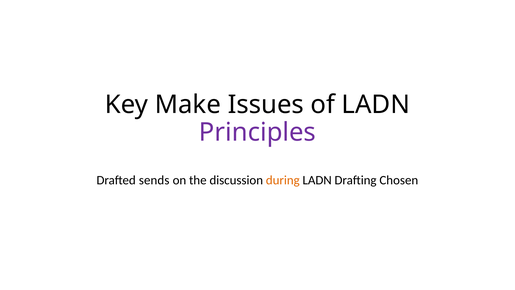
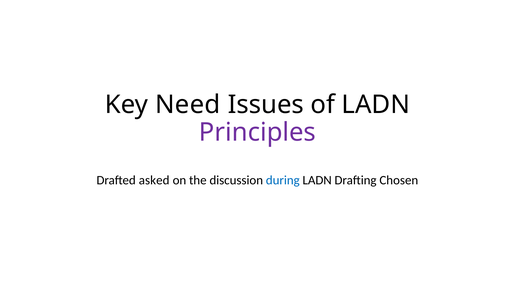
Make: Make -> Need
sends: sends -> asked
during colour: orange -> blue
